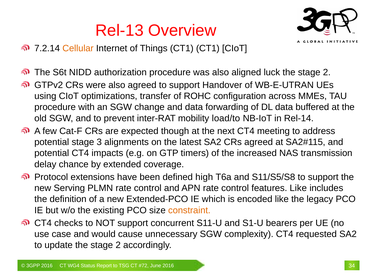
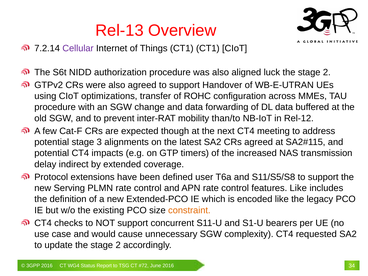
Cellular colour: orange -> purple
load/to: load/to -> than/to
Rel-14: Rel-14 -> Rel-12
chance: chance -> indirect
high: high -> user
